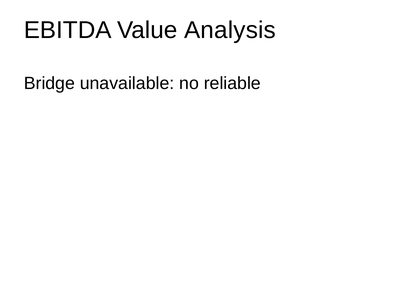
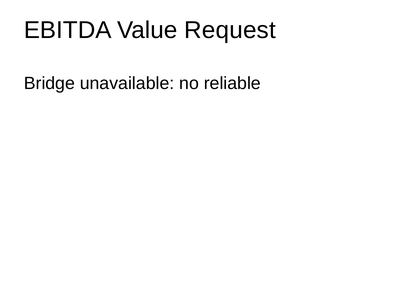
Analysis: Analysis -> Request
